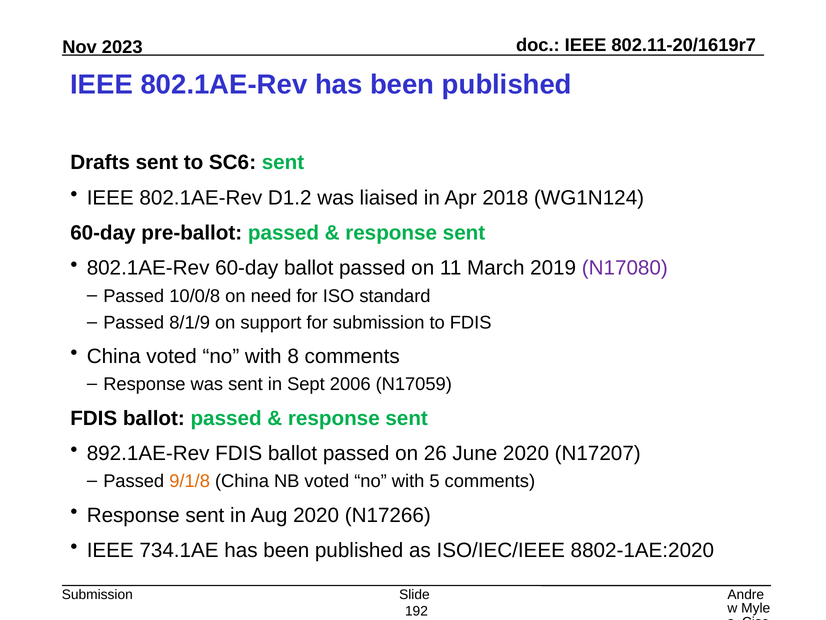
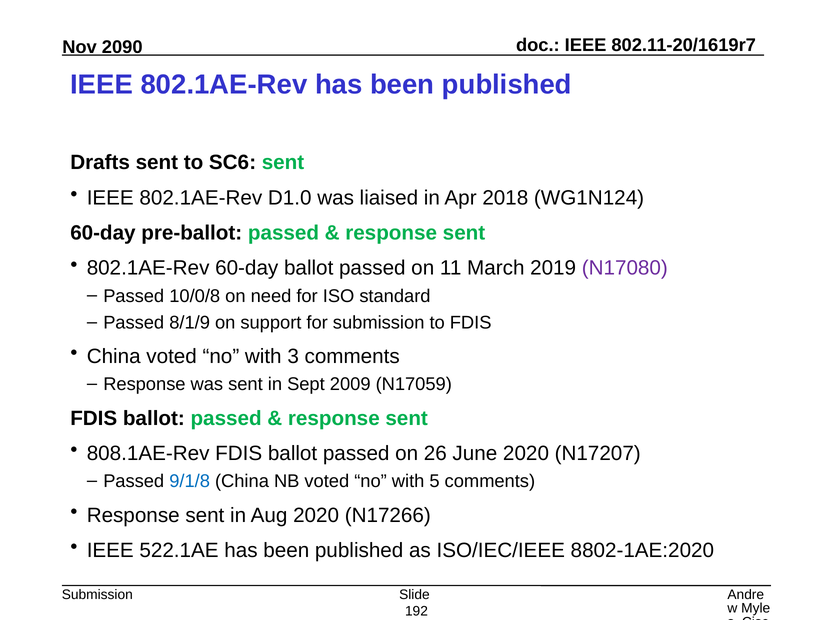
2023: 2023 -> 2090
D1.2: D1.2 -> D1.0
8: 8 -> 3
2006: 2006 -> 2009
892.1AE-Rev: 892.1AE-Rev -> 808.1AE-Rev
9/1/8 colour: orange -> blue
734.1AE: 734.1AE -> 522.1AE
